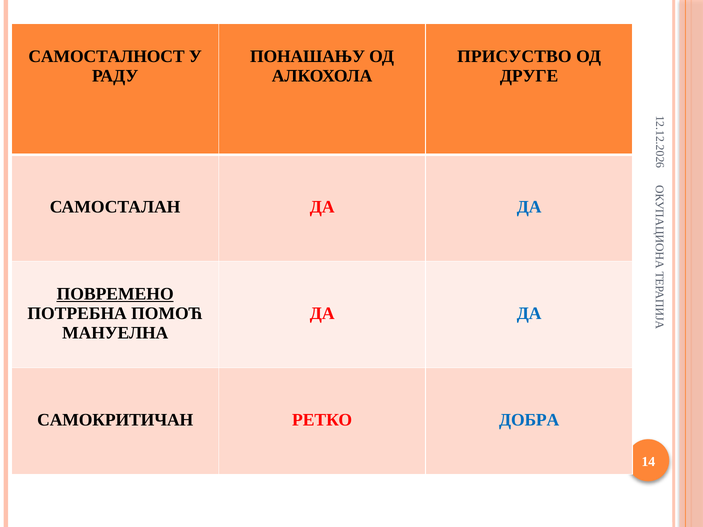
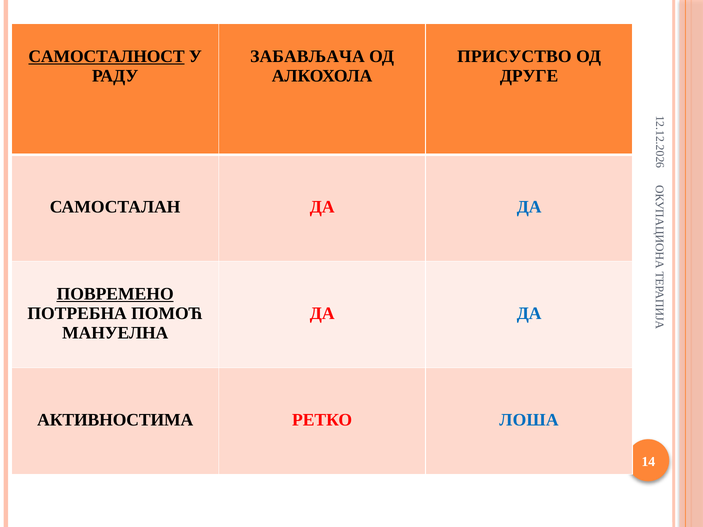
САМОСТАЛНОСТ underline: none -> present
ПОНАШАЊУ: ПОНАШАЊУ -> ЗАБАВЉАЧА
САМОКРИТИЧАН: САМОКРИТИЧАН -> АКТИВНОСТИМА
ДОБРА: ДОБРА -> ЛОША
